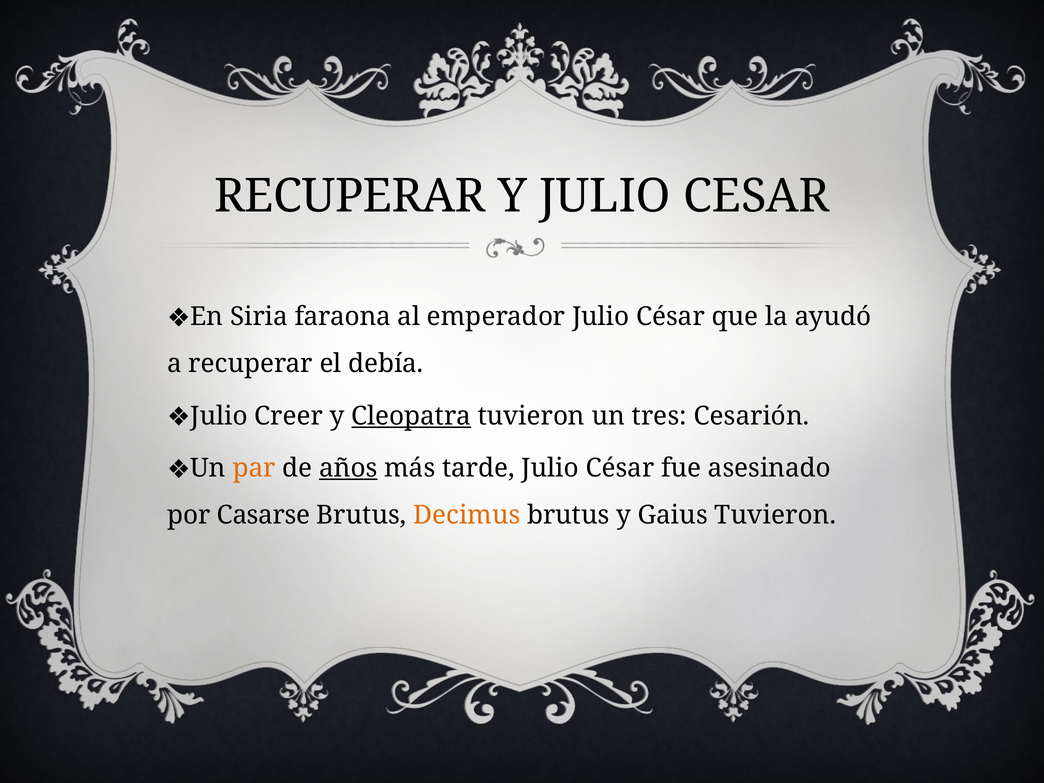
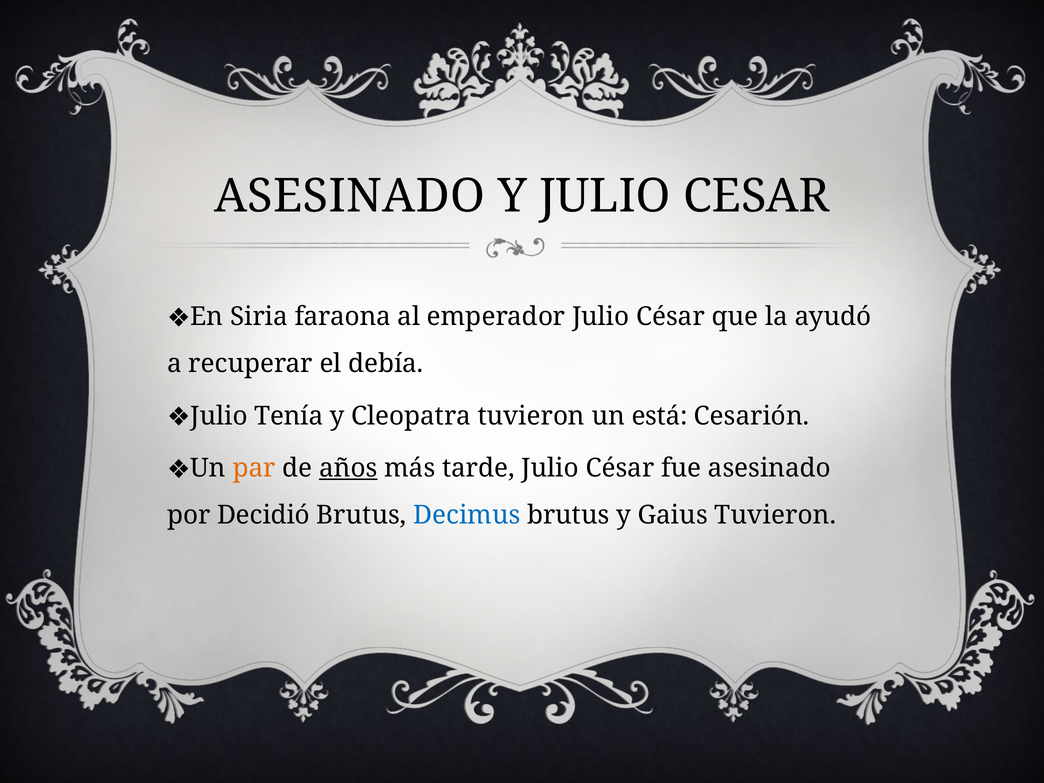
RECUPERAR at (350, 196): RECUPERAR -> ASESINADO
Creer: Creer -> Tenía
Cleopatra underline: present -> none
tres: tres -> está
Casarse: Casarse -> Decidió
Decimus colour: orange -> blue
